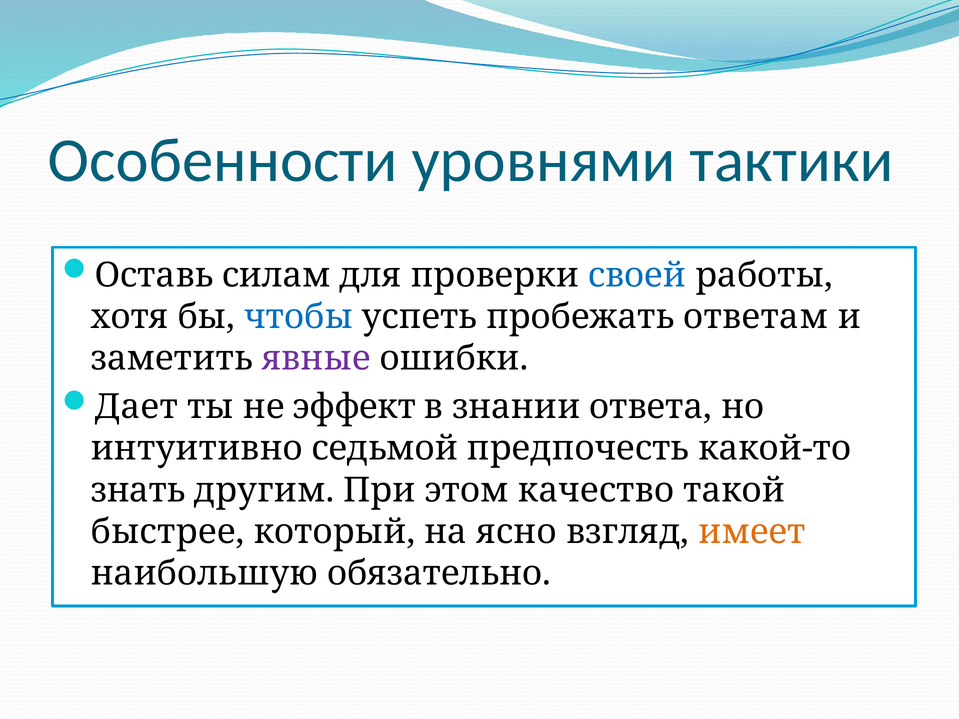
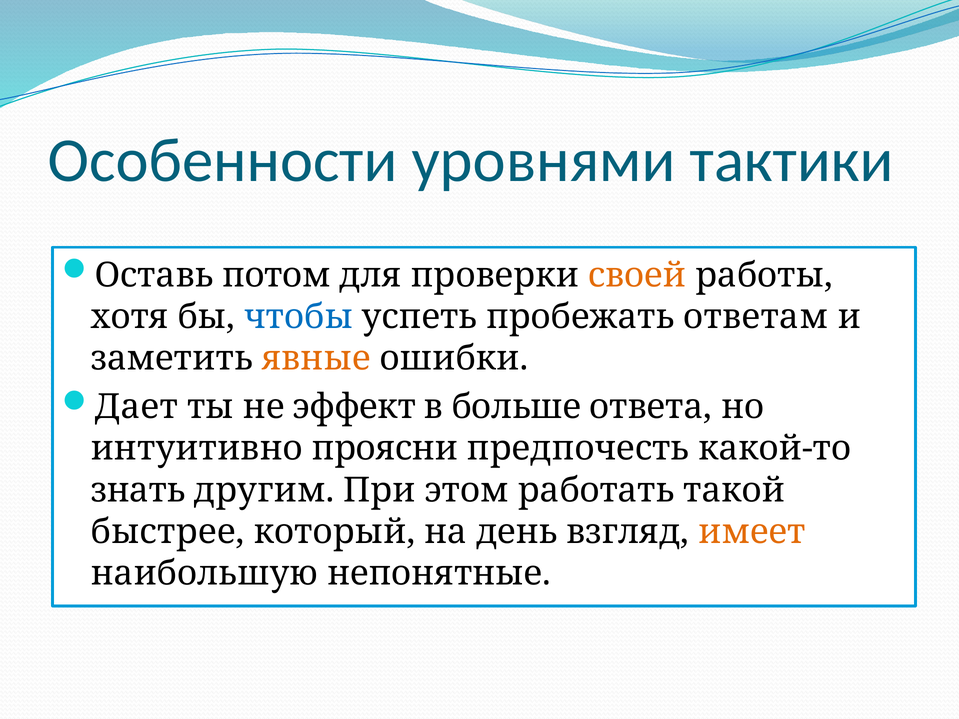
силам: силам -> потом
своей colour: blue -> orange
явные colour: purple -> orange
знании: знании -> больше
седьмой: седьмой -> проясни
качество: качество -> работать
ясно: ясно -> день
обязательно: обязательно -> непонятные
